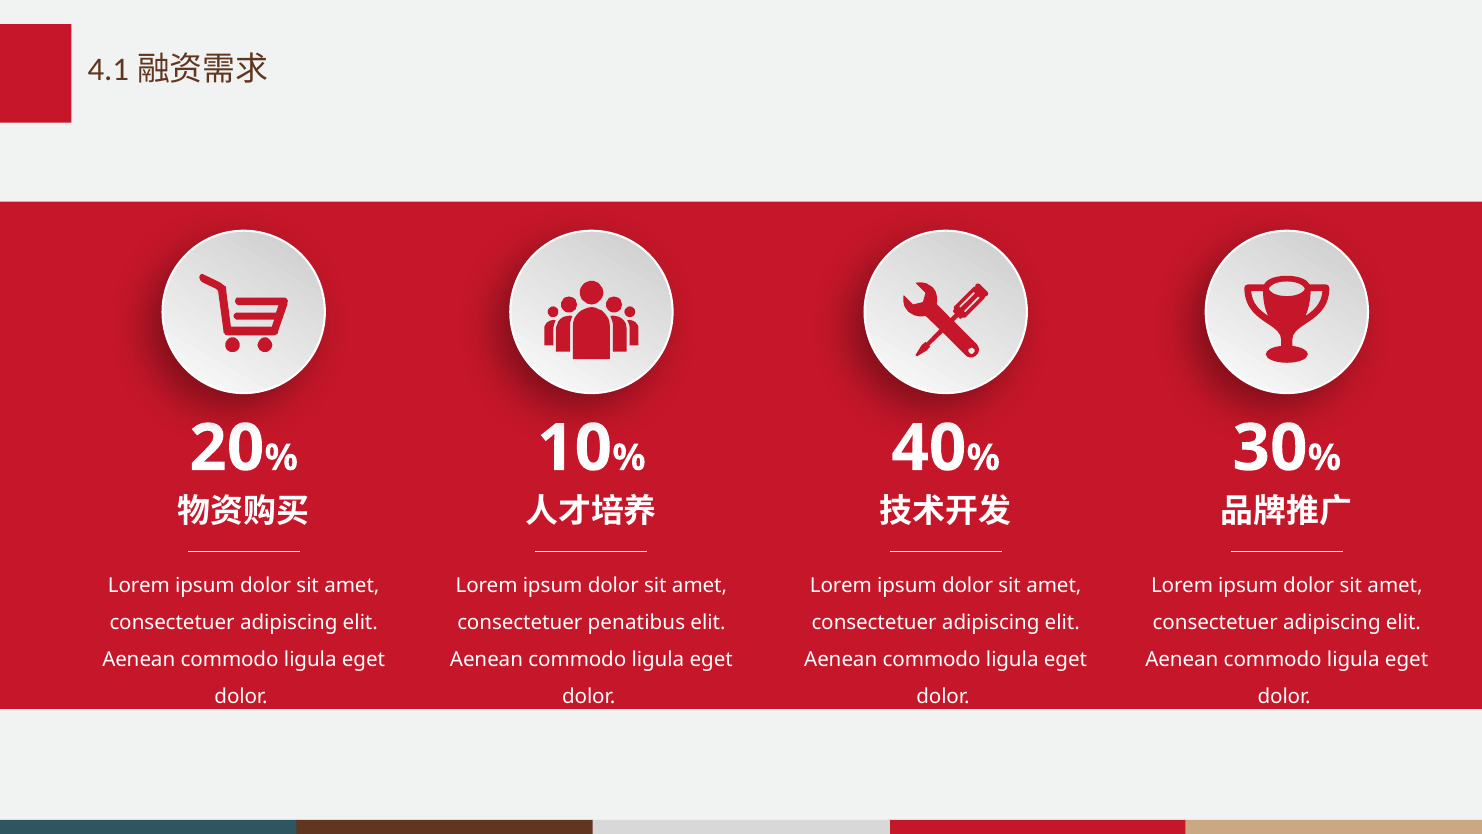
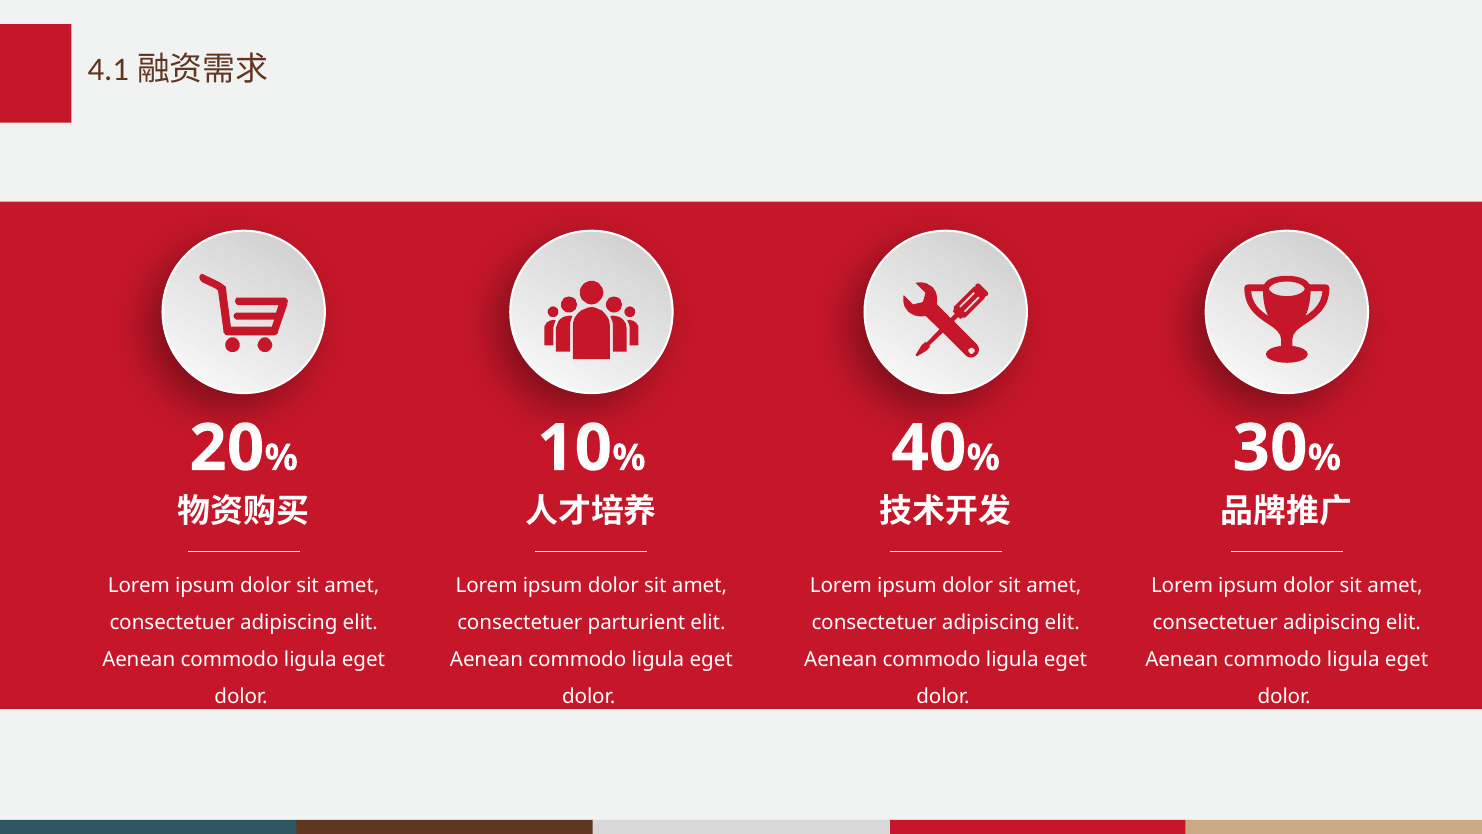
penatibus: penatibus -> parturient
